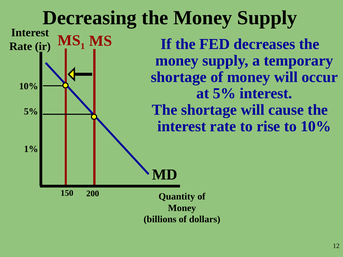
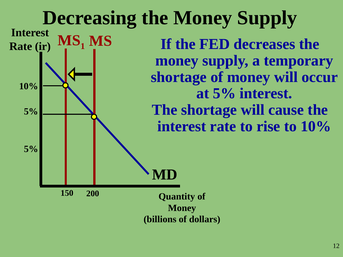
1% at (31, 149): 1% -> 5%
